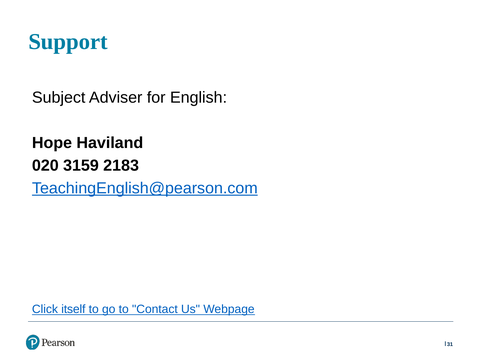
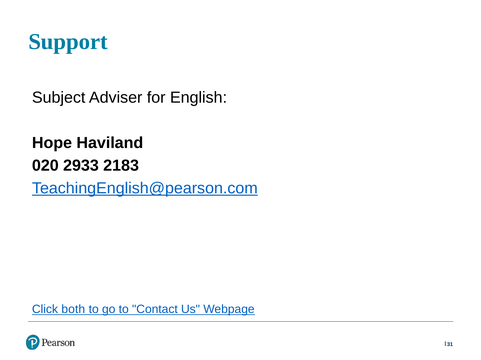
3159: 3159 -> 2933
itself: itself -> both
